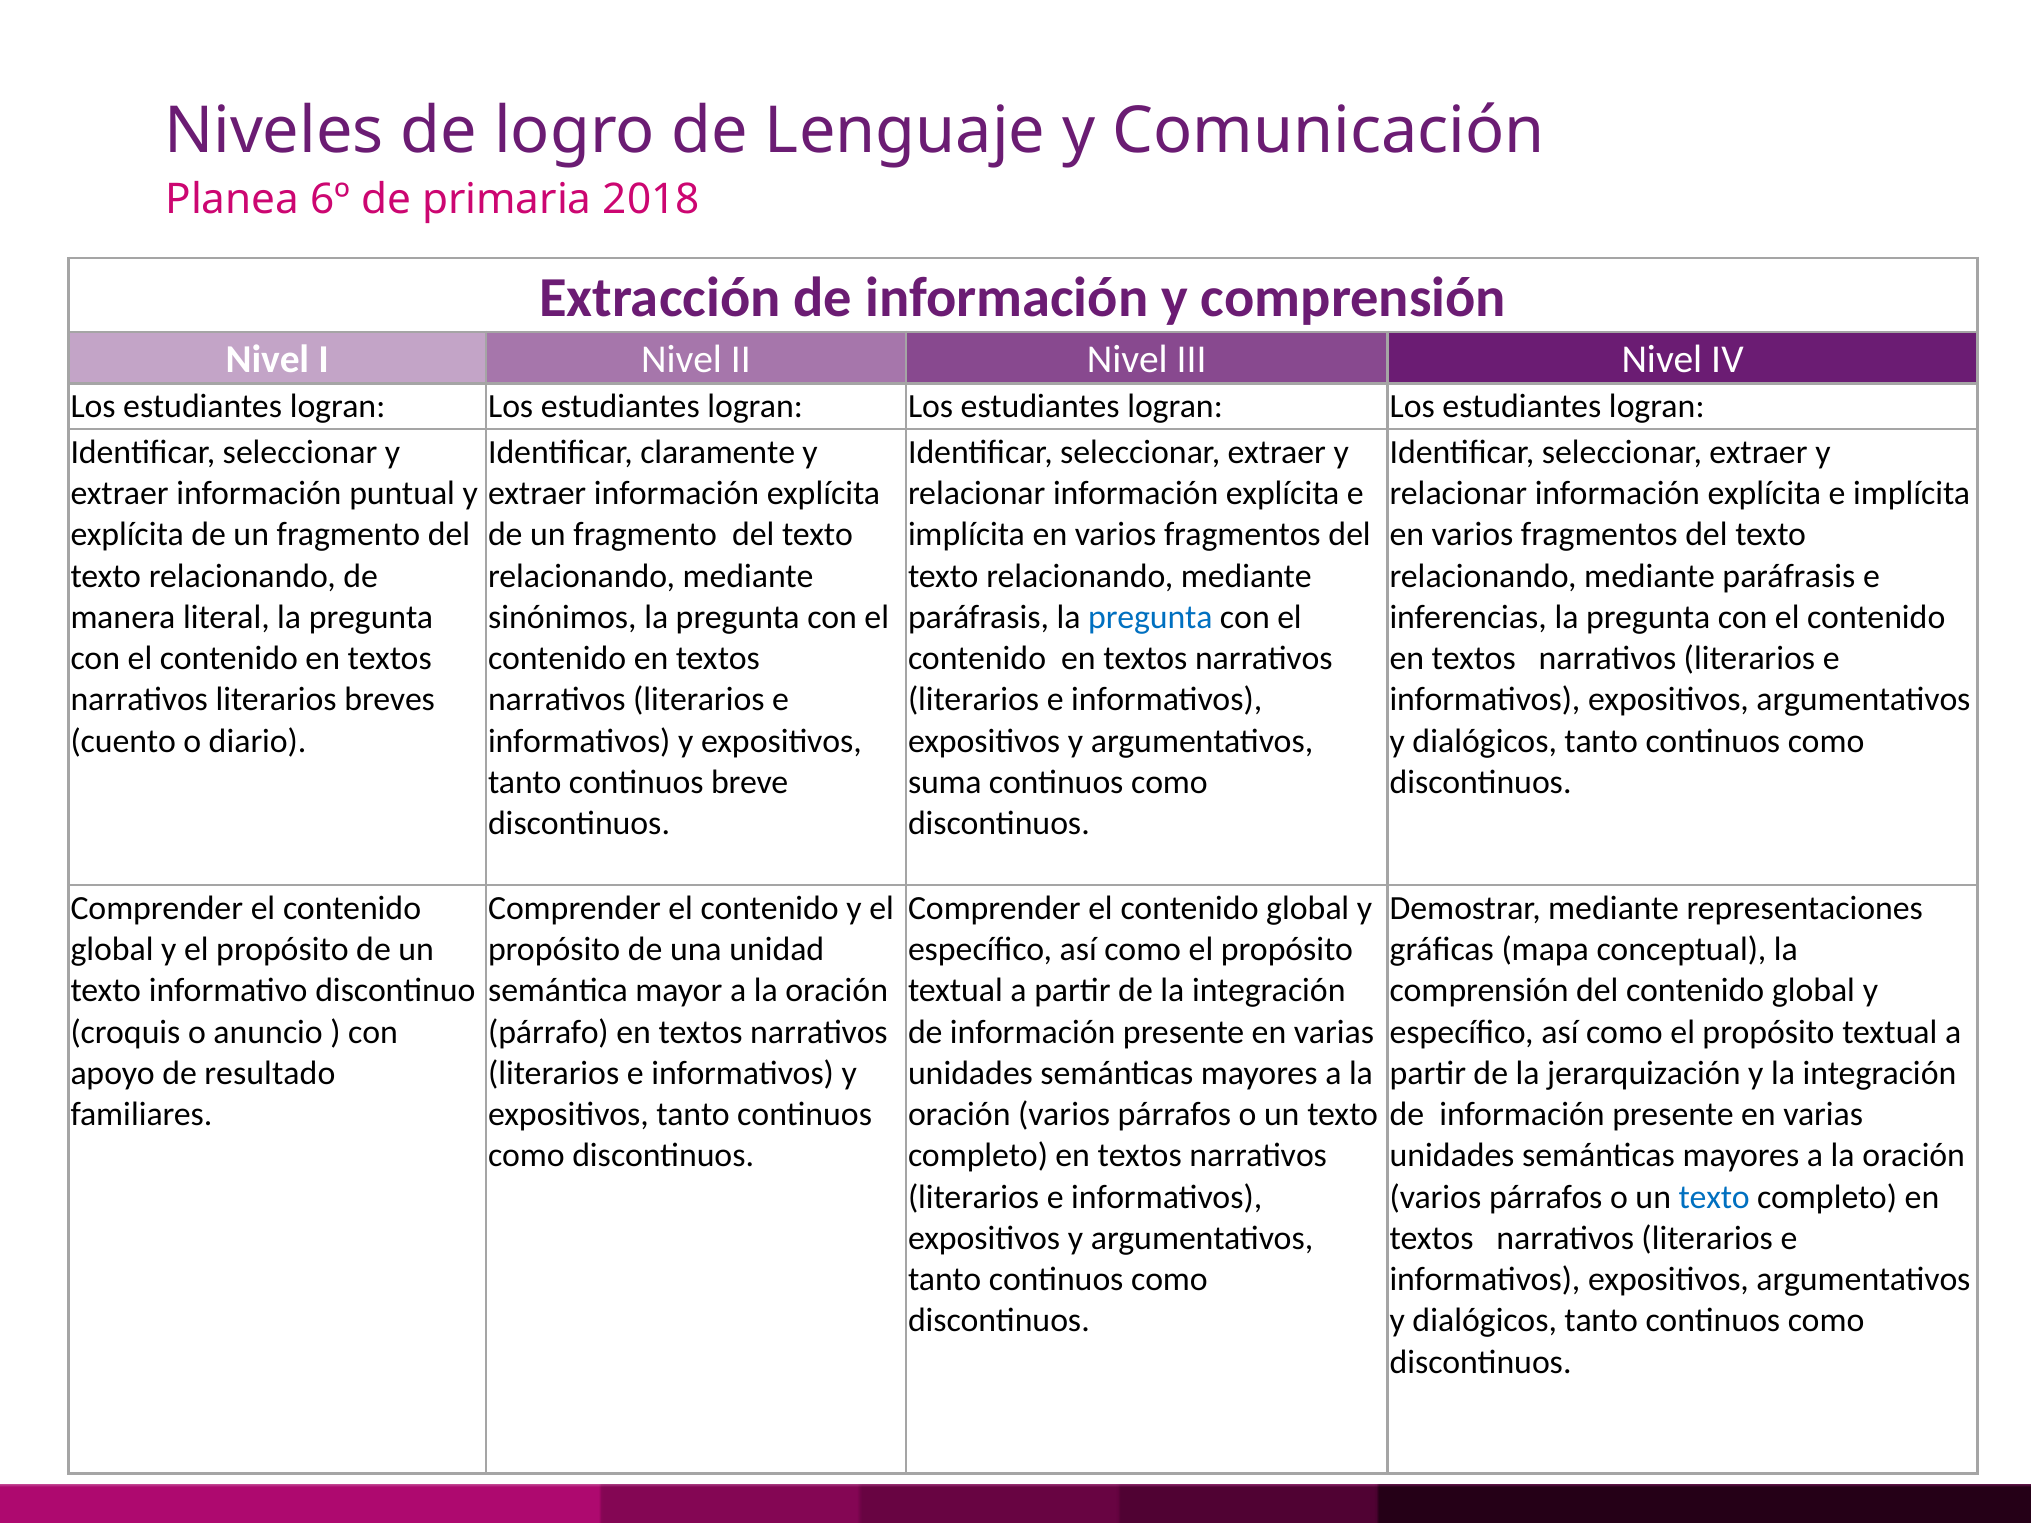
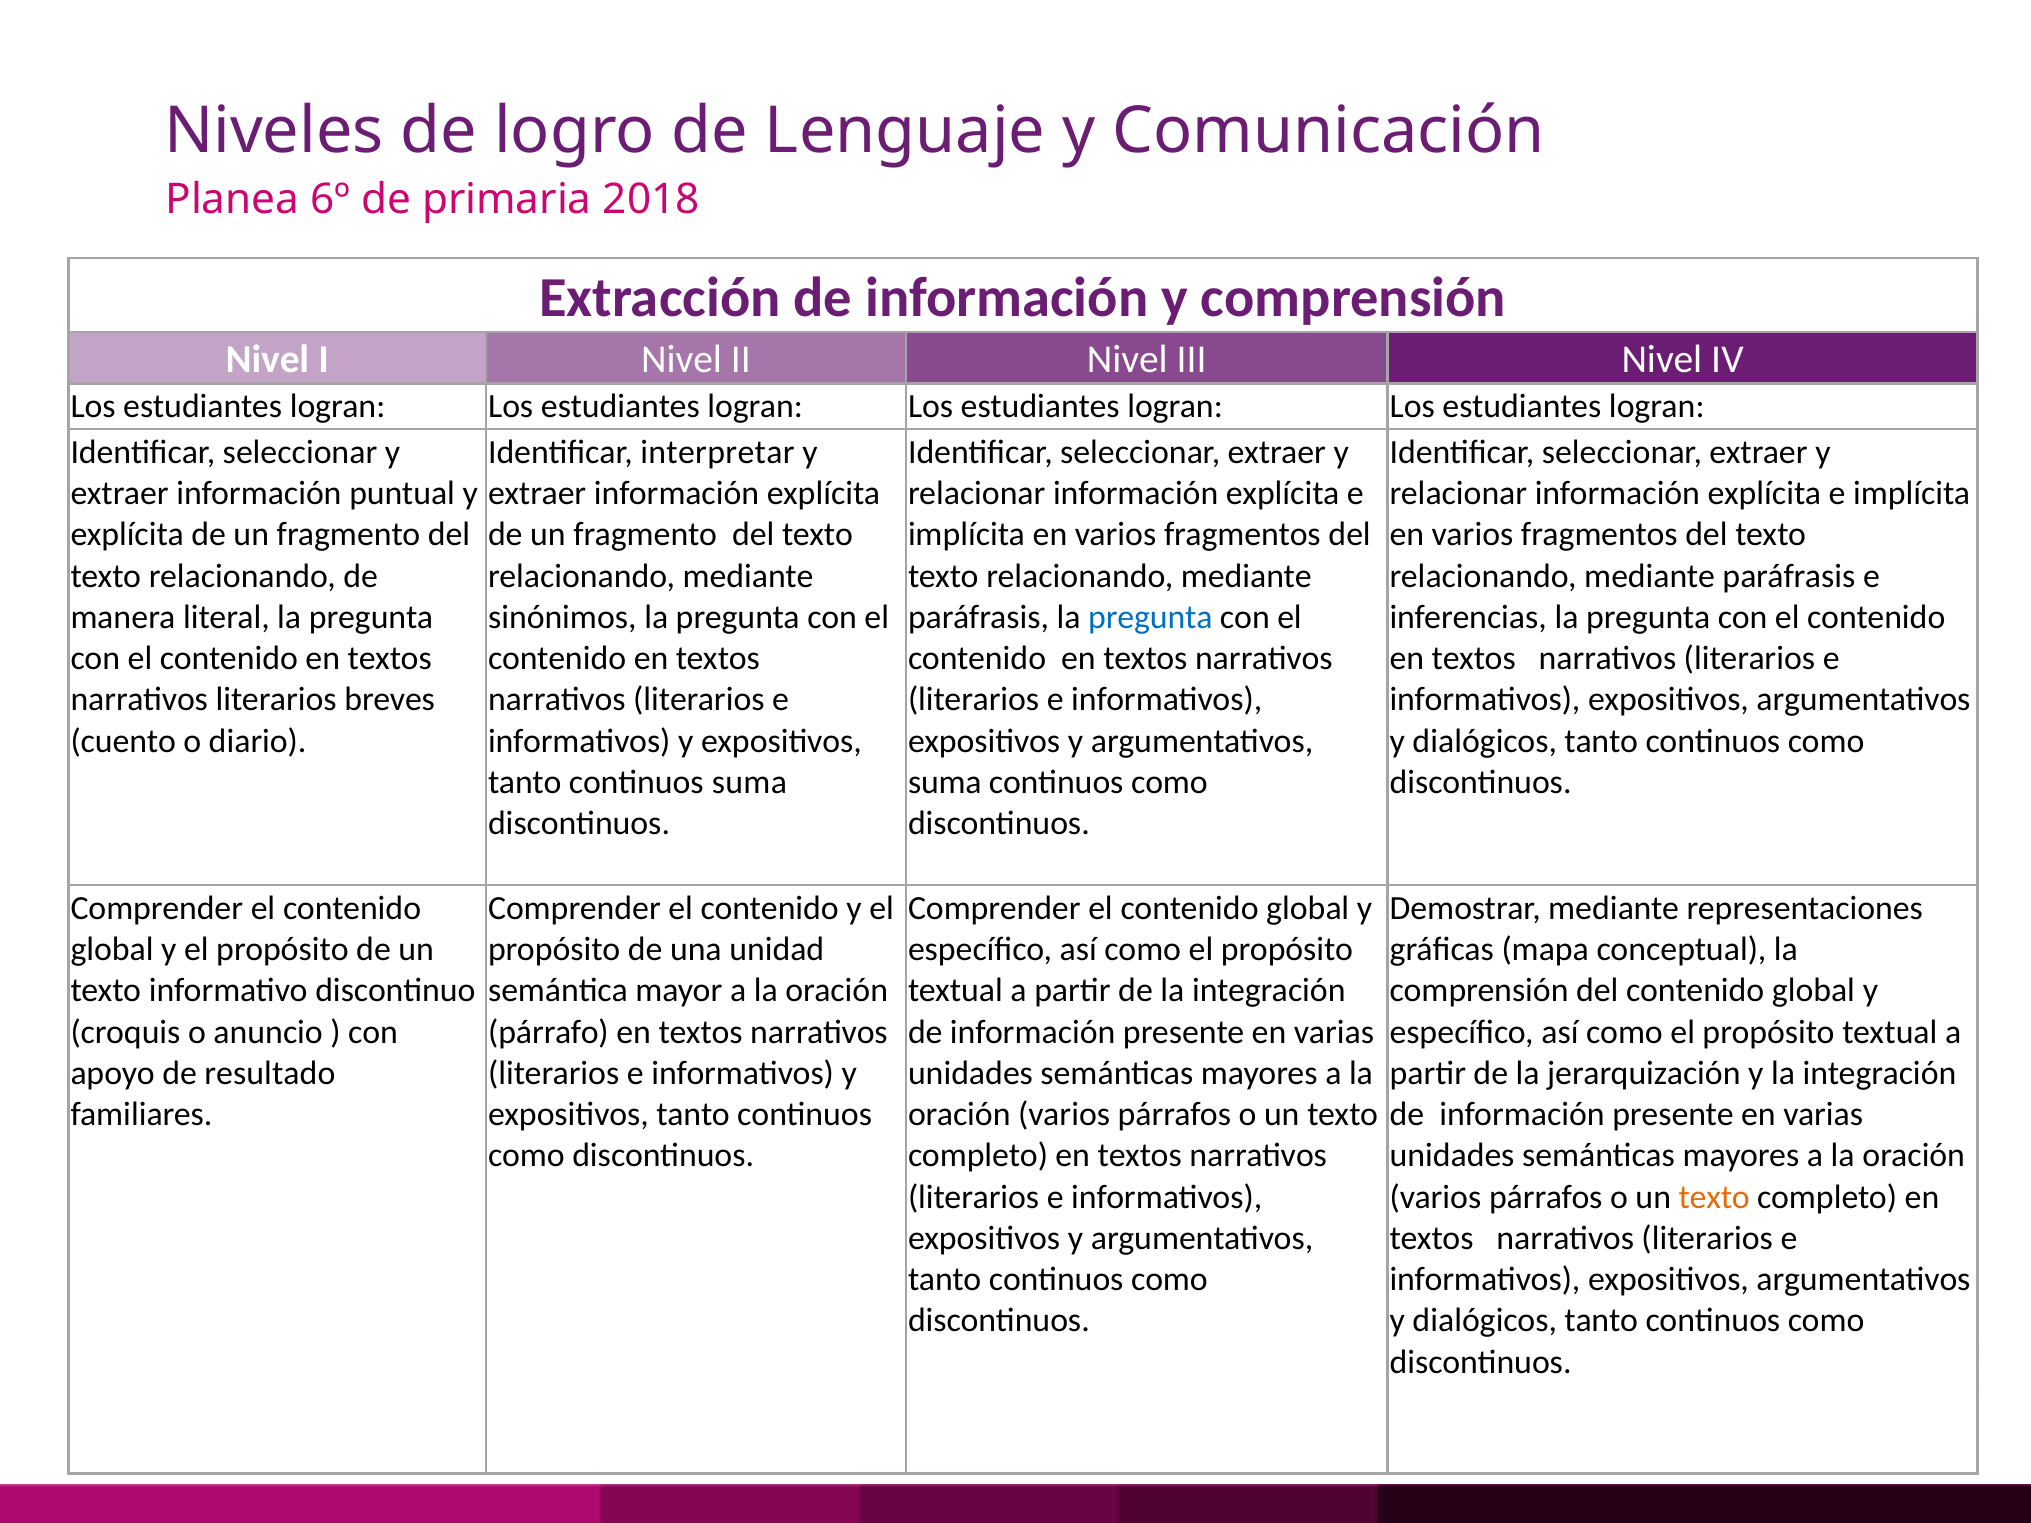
claramente: claramente -> interpretar
continuos breve: breve -> suma
texto at (1714, 1197) colour: blue -> orange
